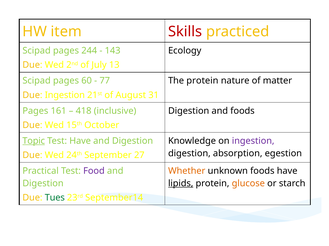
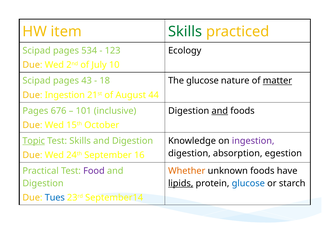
Skills at (185, 32) colour: red -> green
244: 244 -> 534
143: 143 -> 123
13: 13 -> 10
60: 60 -> 43
77: 77 -> 18
The protein: protein -> glucose
matter underline: none -> present
31: 31 -> 44
161: 161 -> 676
418: 418 -> 101
and at (220, 111) underline: none -> present
Test Have: Have -> Skills
27: 27 -> 16
glucose at (248, 184) colour: orange -> blue
Tues colour: green -> blue
